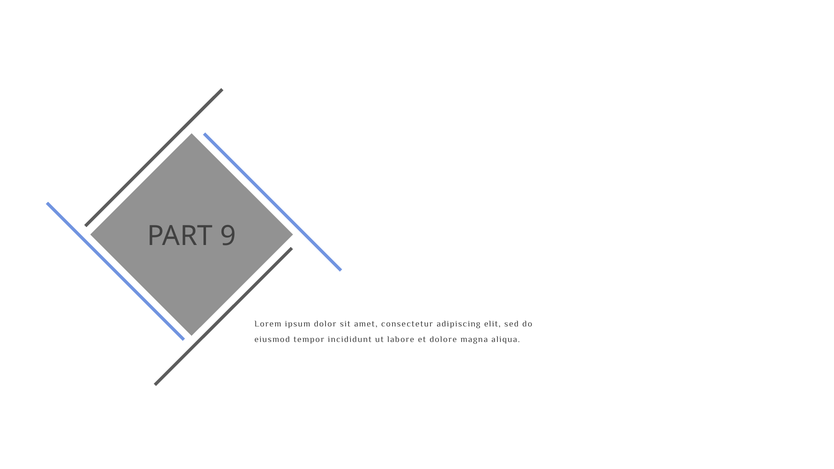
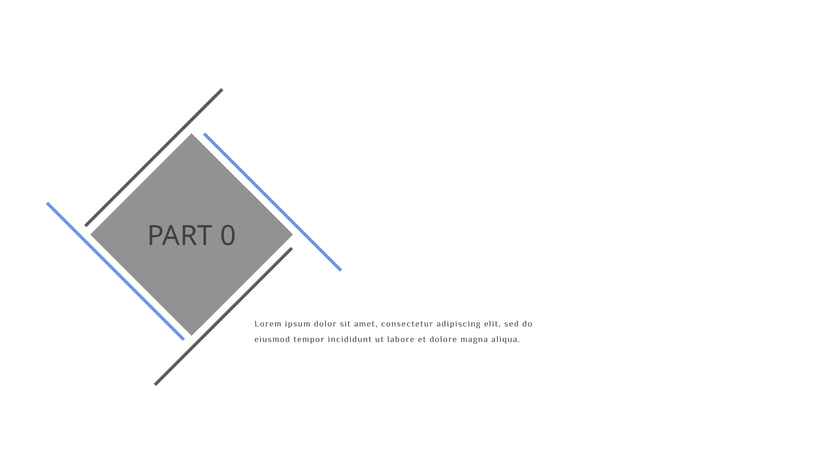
9: 9 -> 0
